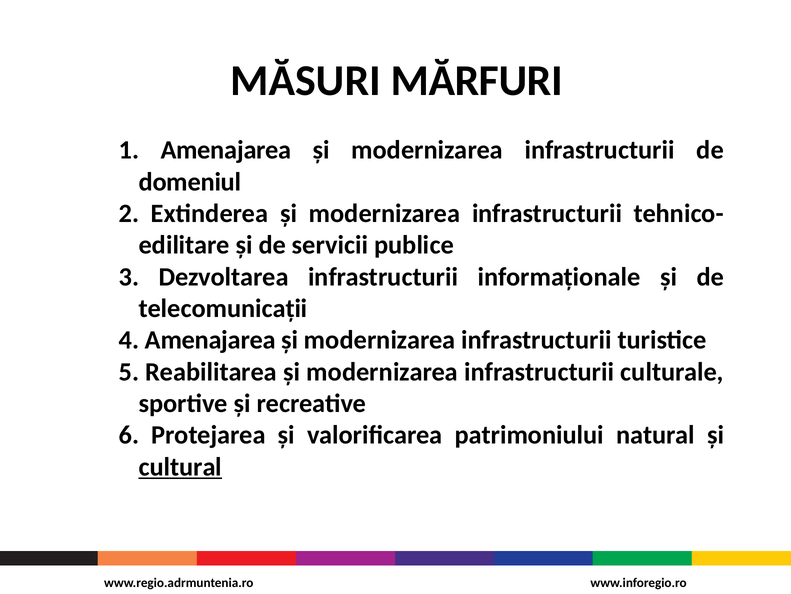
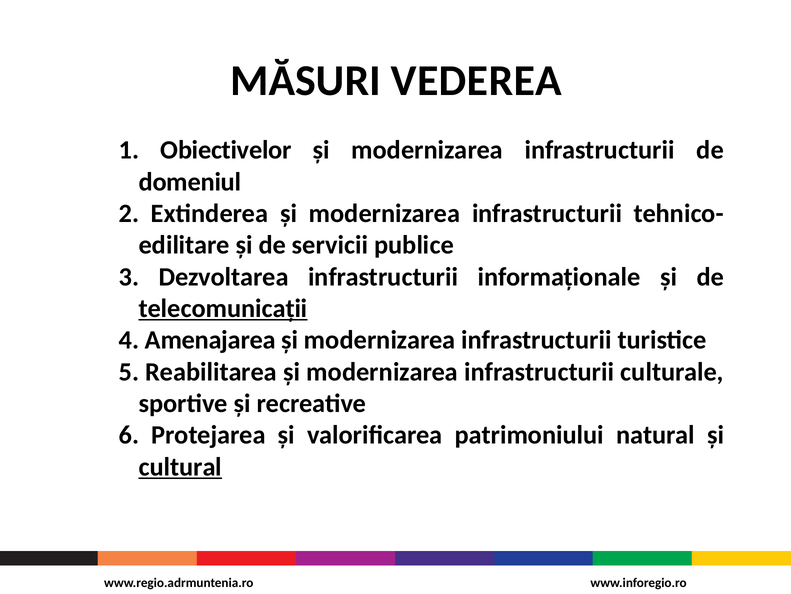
MĂRFURI: MĂRFURI -> VEDEREA
Amenajarea at (226, 150): Amenajarea -> Obiectivelor
telecomunicații underline: none -> present
